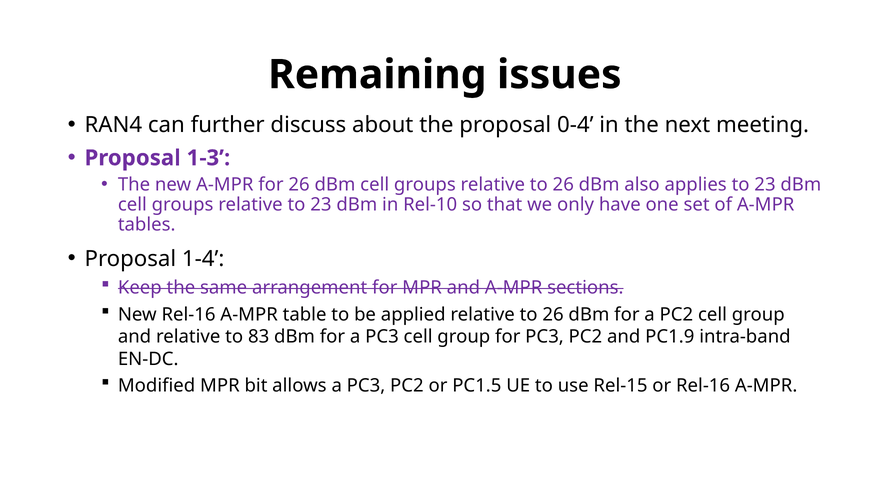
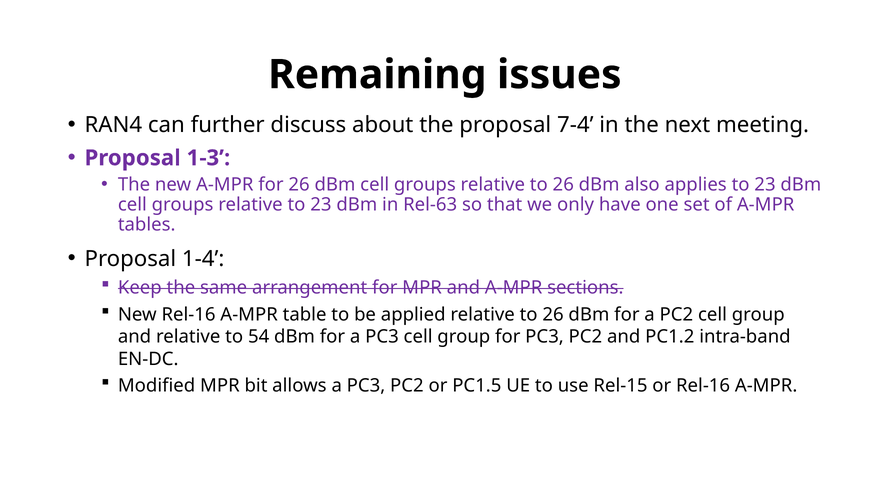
0-4: 0-4 -> 7-4
Rel-10: Rel-10 -> Rel-63
83: 83 -> 54
PC1.9: PC1.9 -> PC1.2
